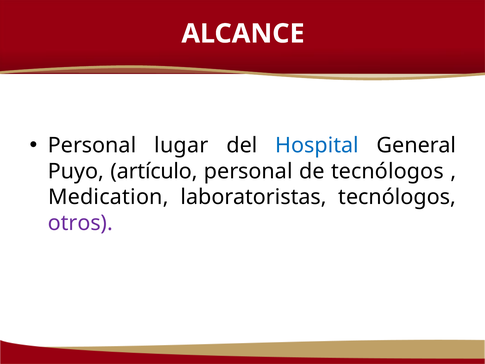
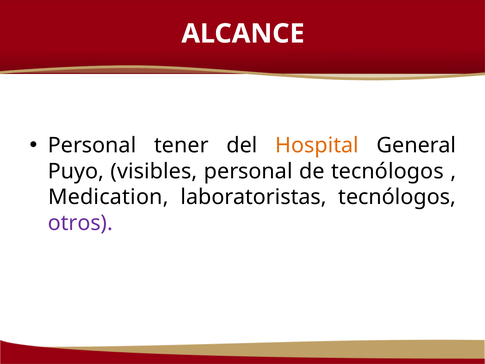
lugar: lugar -> tener
Hospital colour: blue -> orange
artículo: artículo -> visibles
